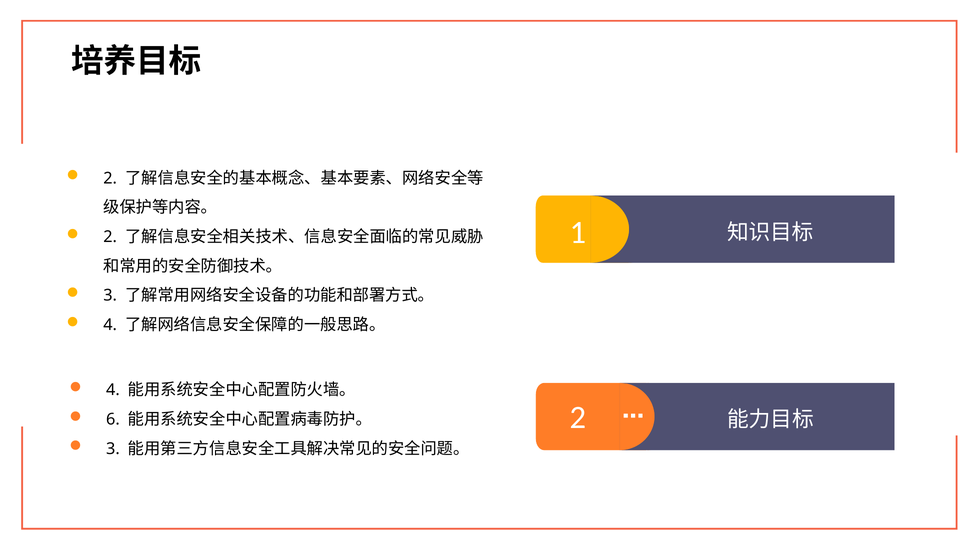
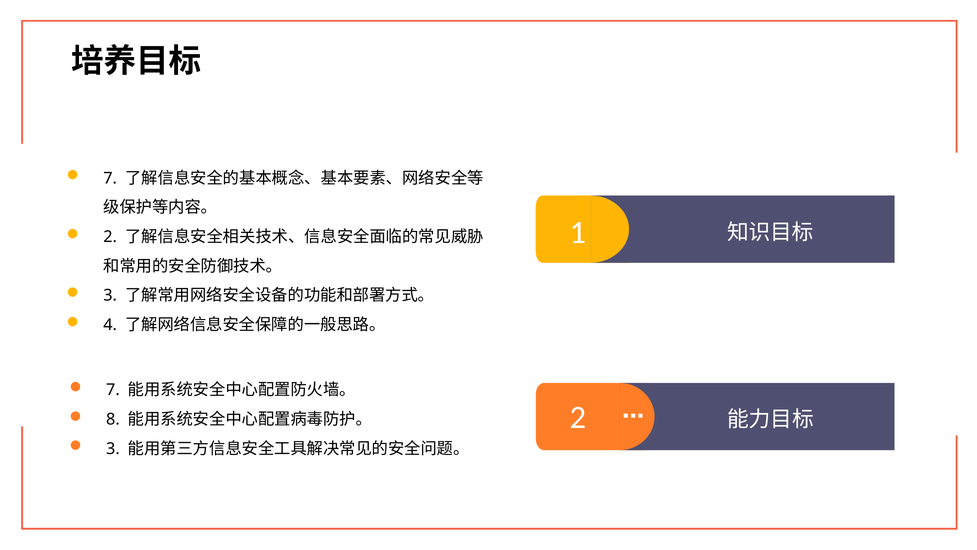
2 at (110, 178): 2 -> 7
4 at (113, 390): 4 -> 7
6: 6 -> 8
